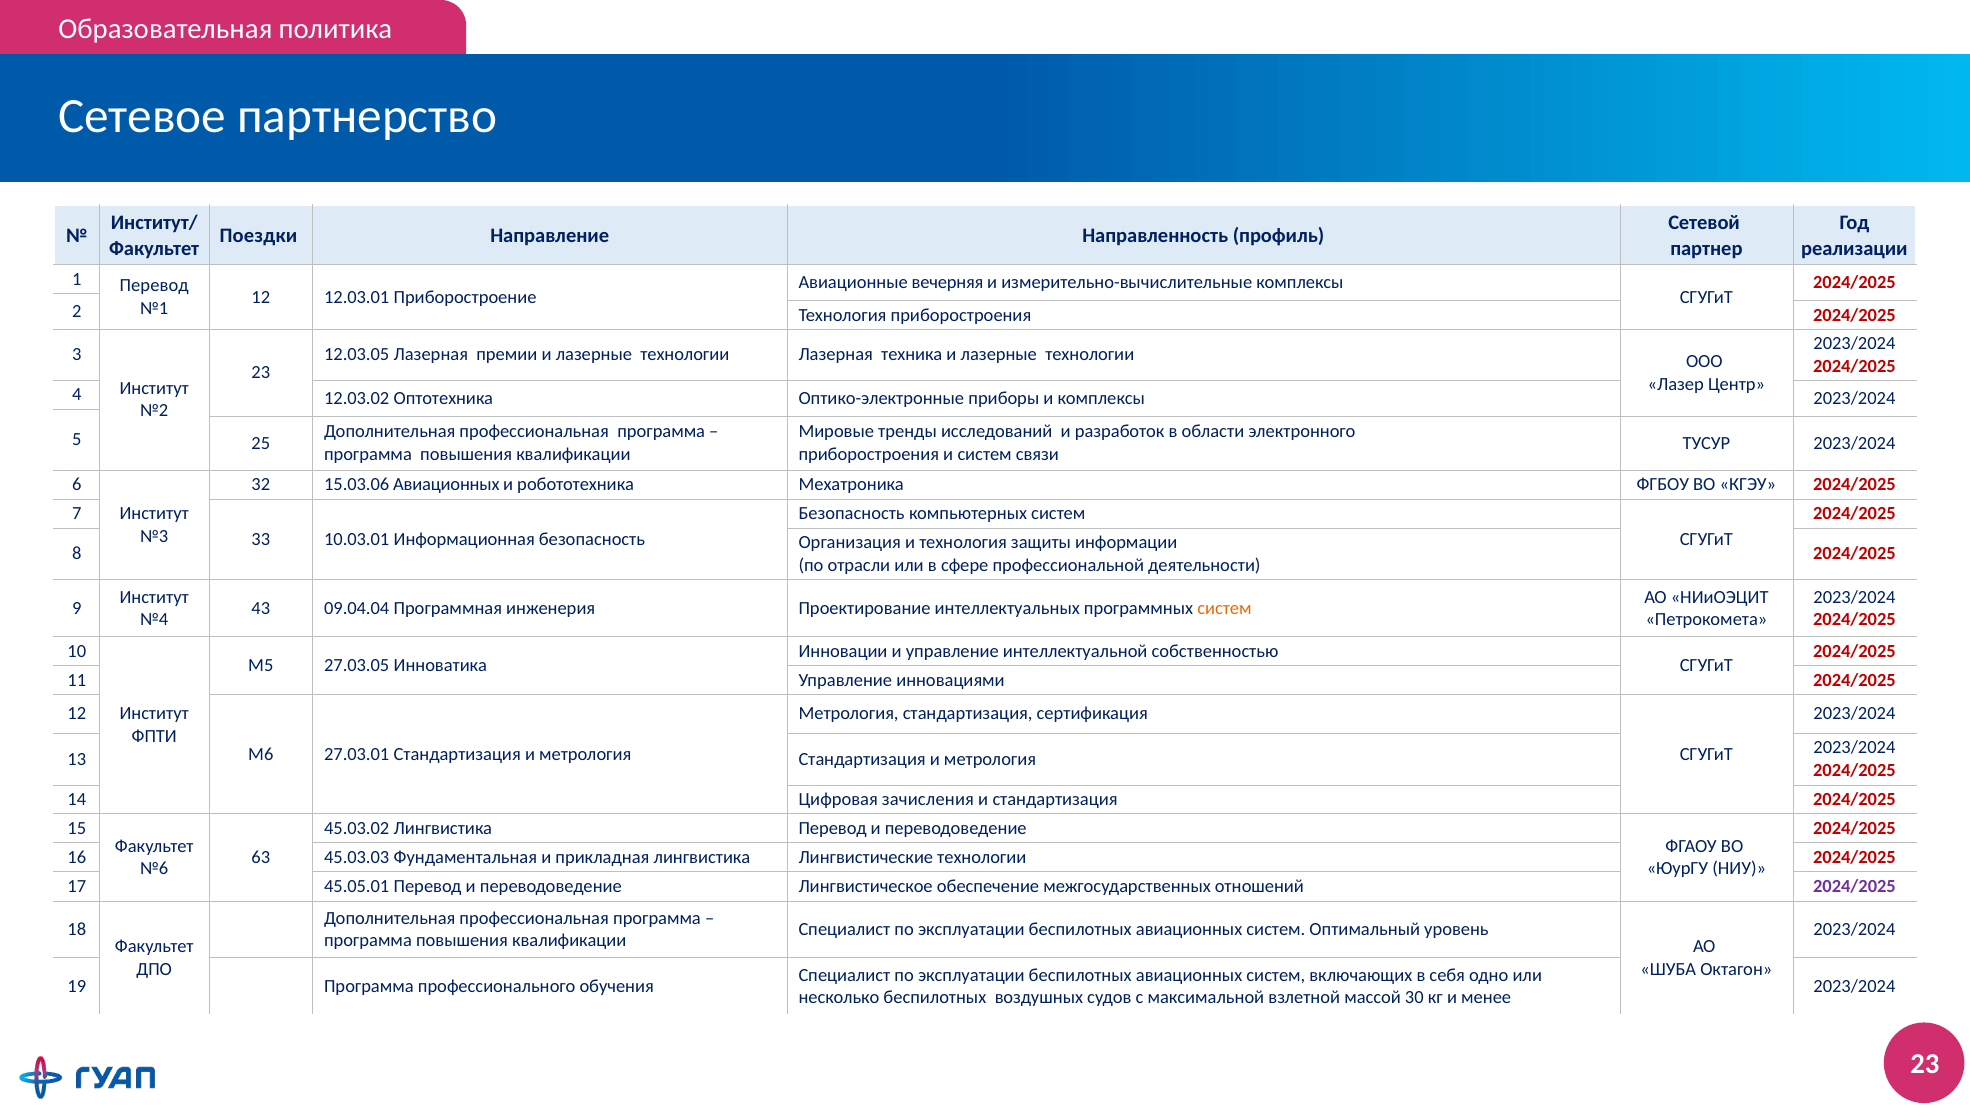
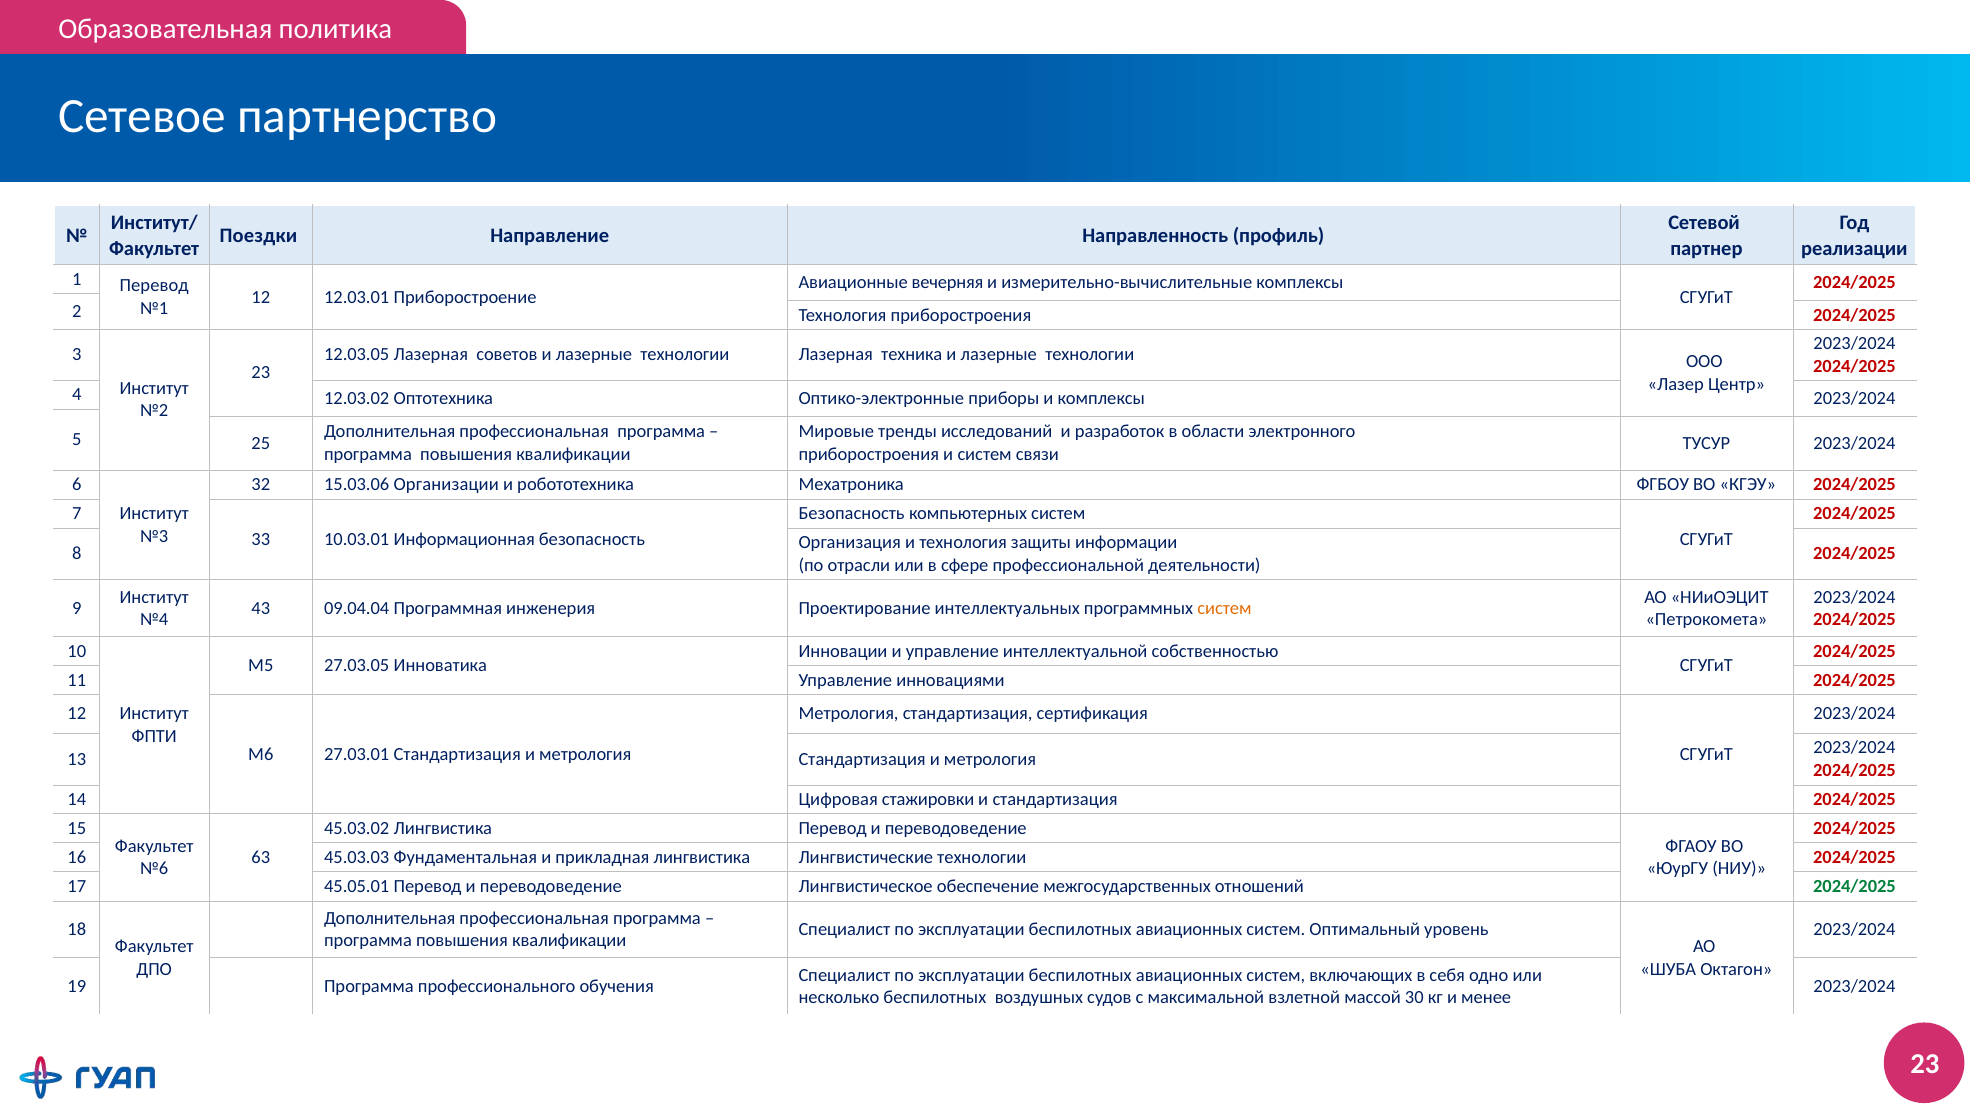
премии: премии -> советов
15.03.06 Авиационных: Авиационных -> Организации
зачисления: зачисления -> стажировки
2024/2025 at (1854, 886) colour: purple -> green
